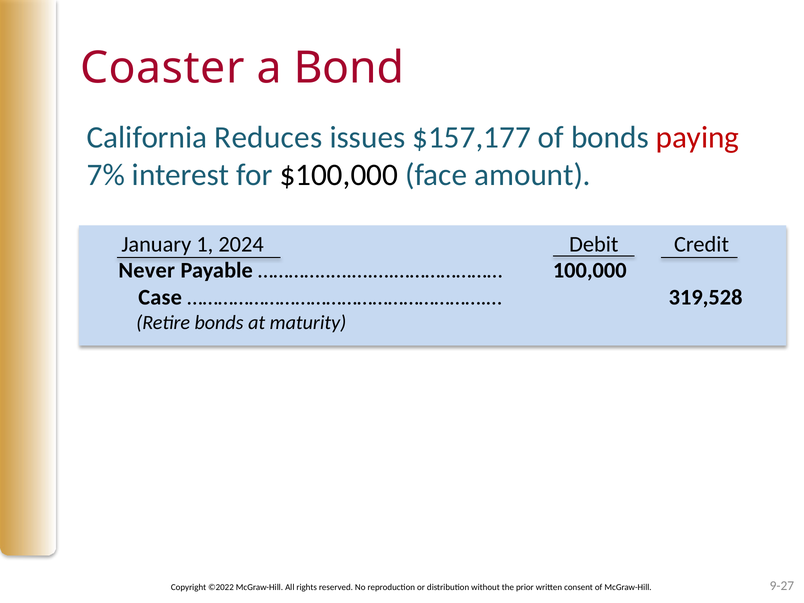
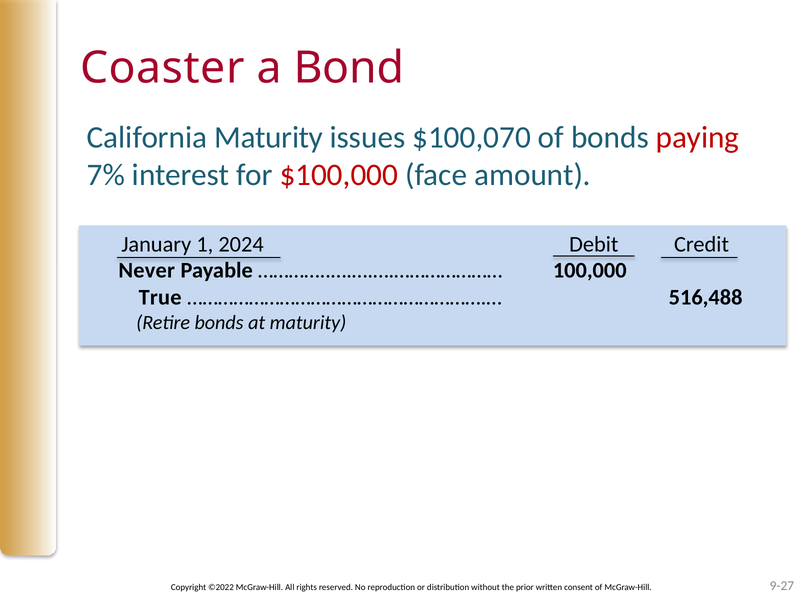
California Reduces: Reduces -> Maturity
$157,177: $157,177 -> $100,070
$100,000 colour: black -> red
Case: Case -> True
319,528: 319,528 -> 516,488
